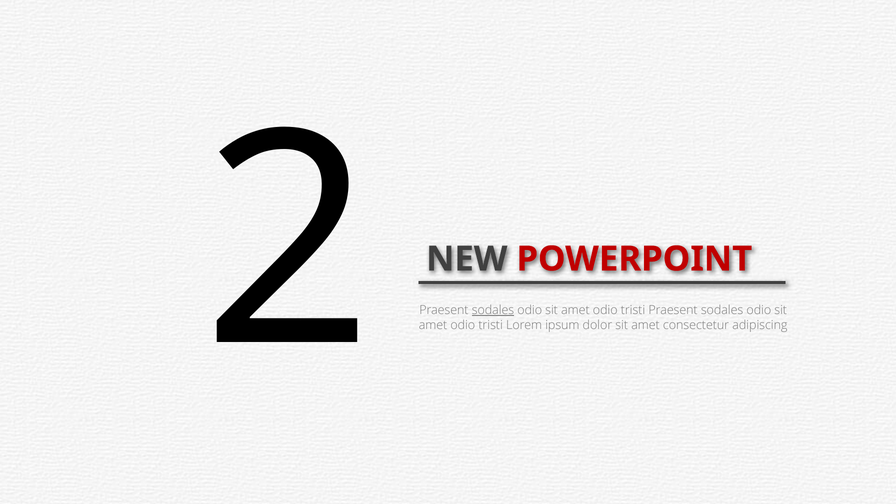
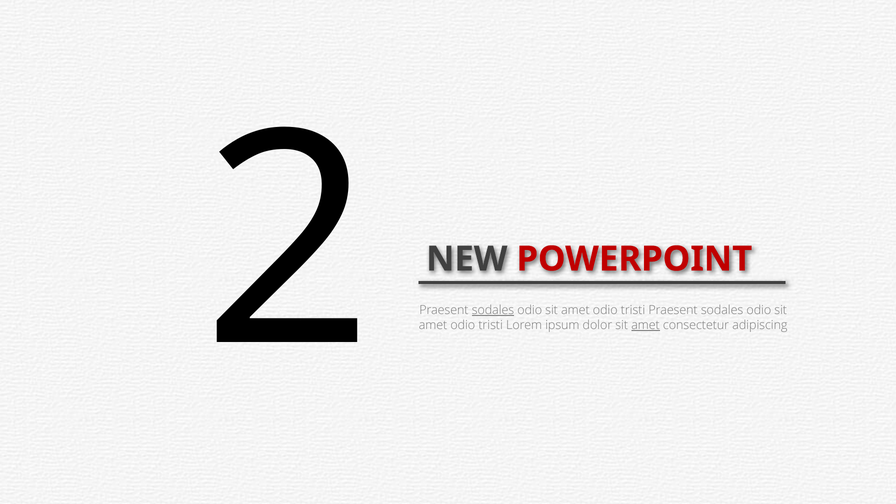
amet at (646, 325) underline: none -> present
